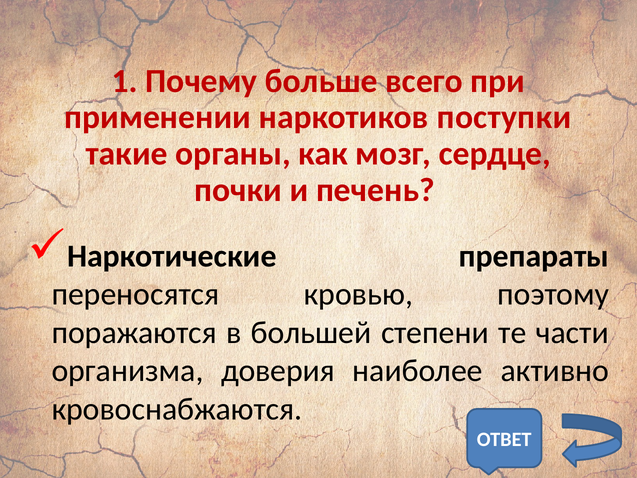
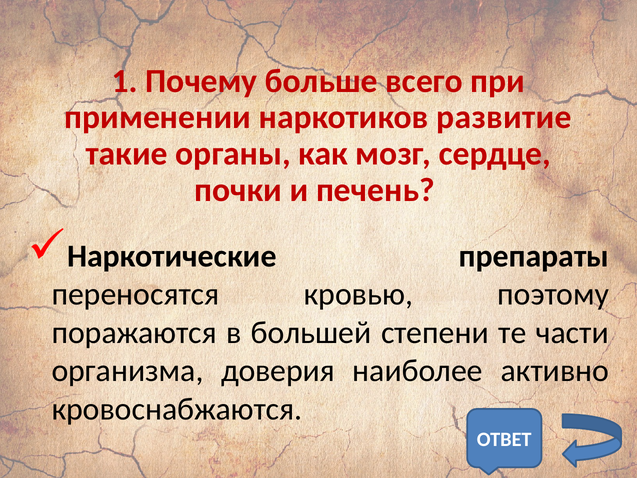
поступки: поступки -> развитие
